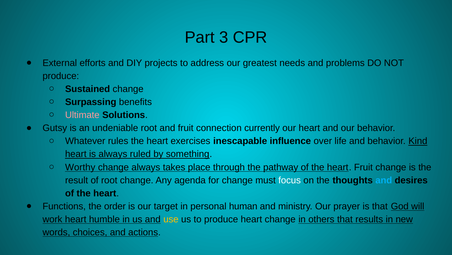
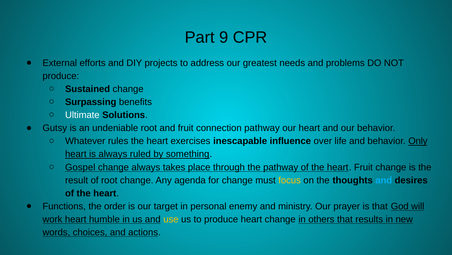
3: 3 -> 9
Ultimate colour: pink -> white
connection currently: currently -> pathway
Kind: Kind -> Only
Worthy: Worthy -> Gospel
focus colour: white -> yellow
human: human -> enemy
